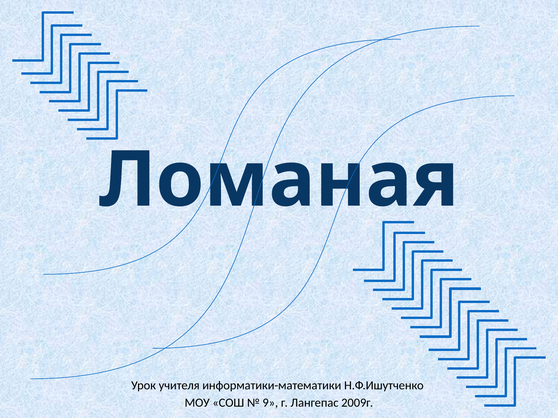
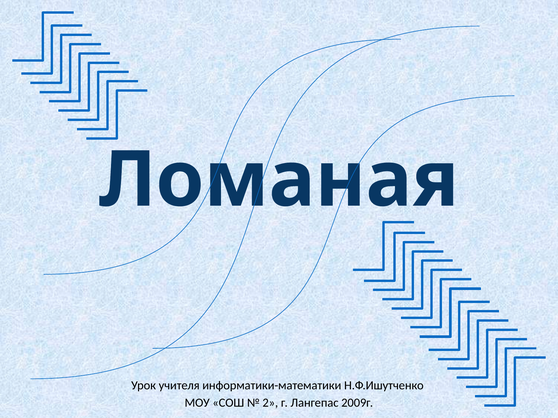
9: 9 -> 2
